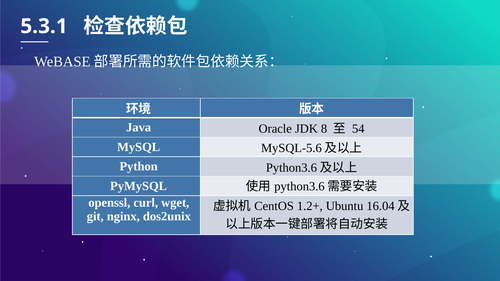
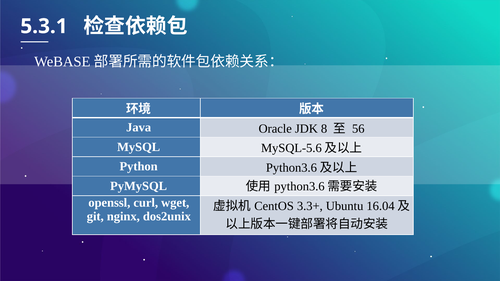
54: 54 -> 56
1.2+: 1.2+ -> 3.3+
